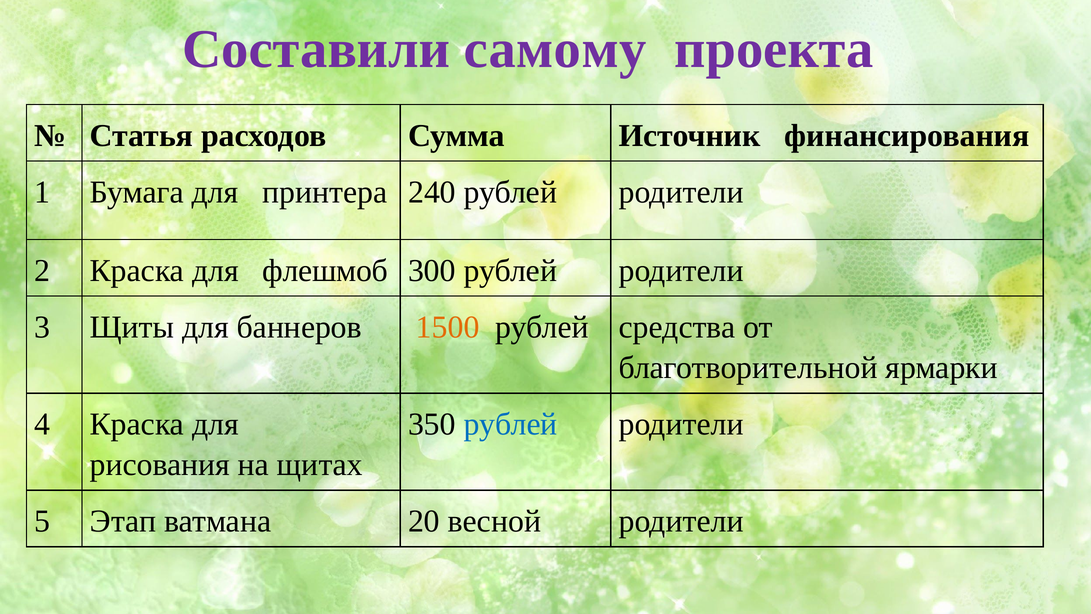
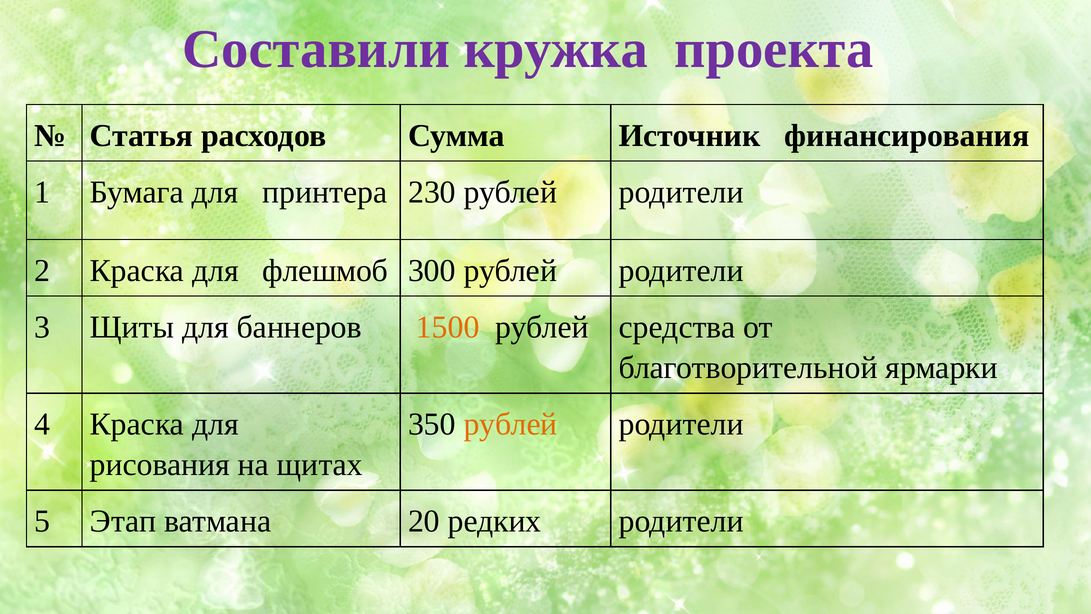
самому: самому -> кружка
240: 240 -> 230
рублей at (511, 424) colour: blue -> orange
весной: весной -> редких
